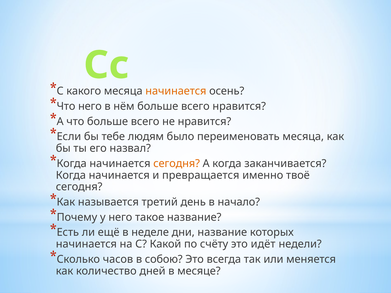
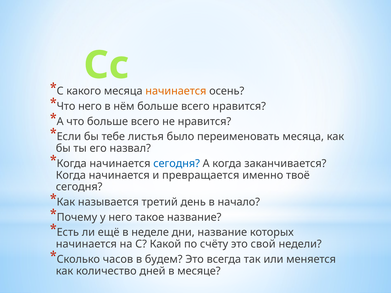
людям: людям -> листья
сегодня at (177, 164) colour: orange -> blue
идёт: идёт -> свой
собою: собою -> будем
